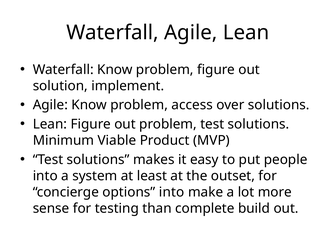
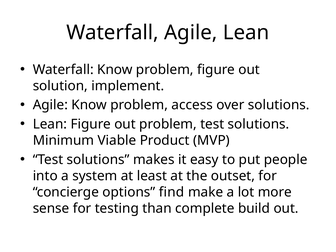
options into: into -> find
